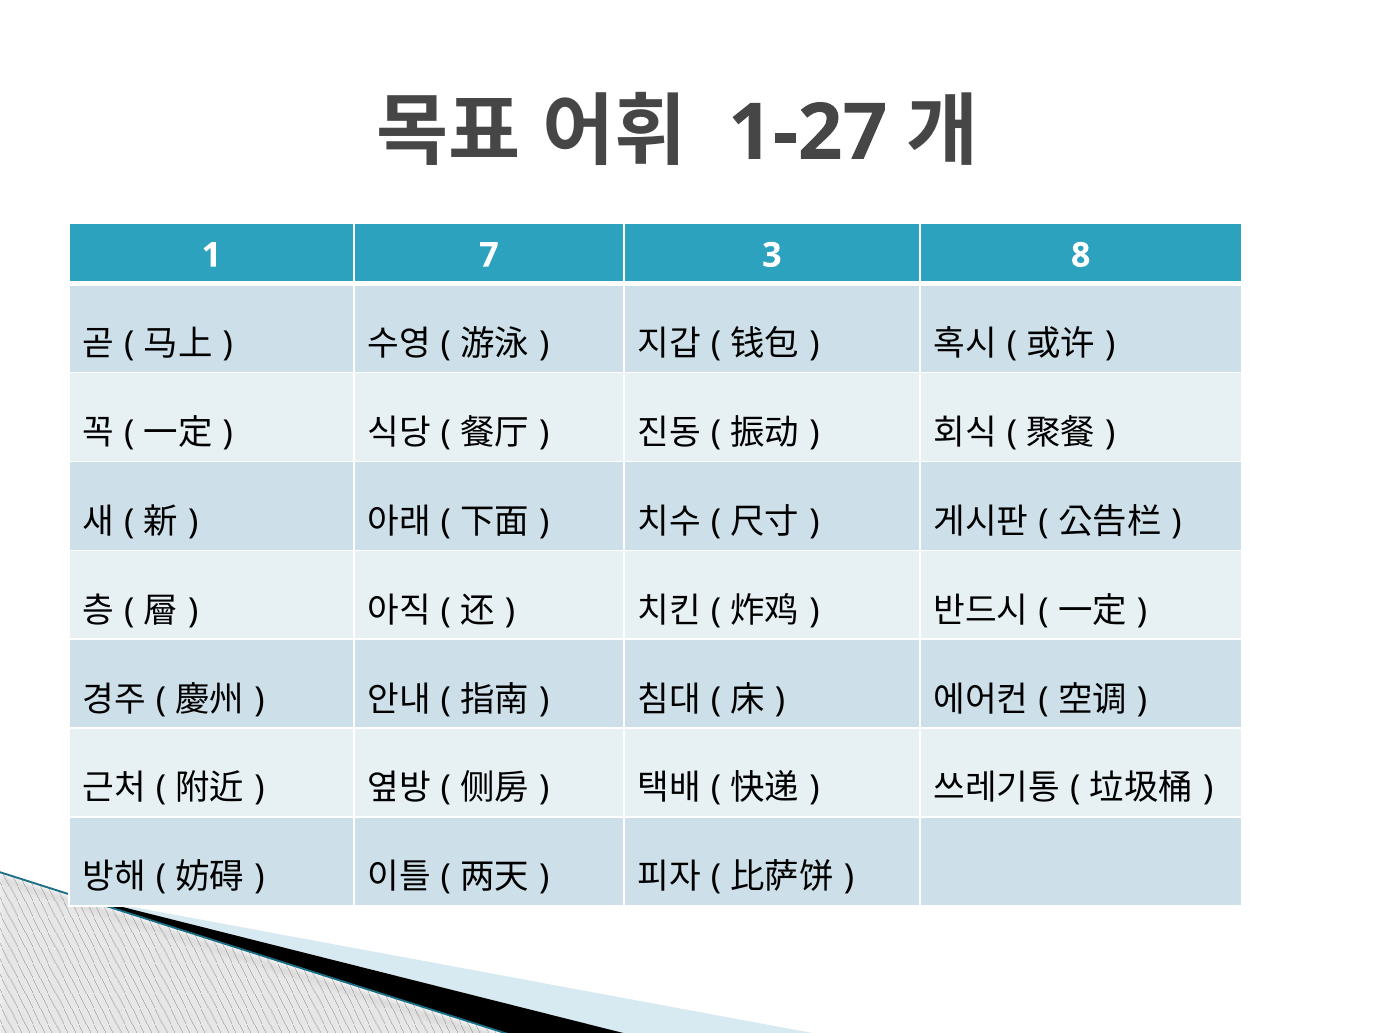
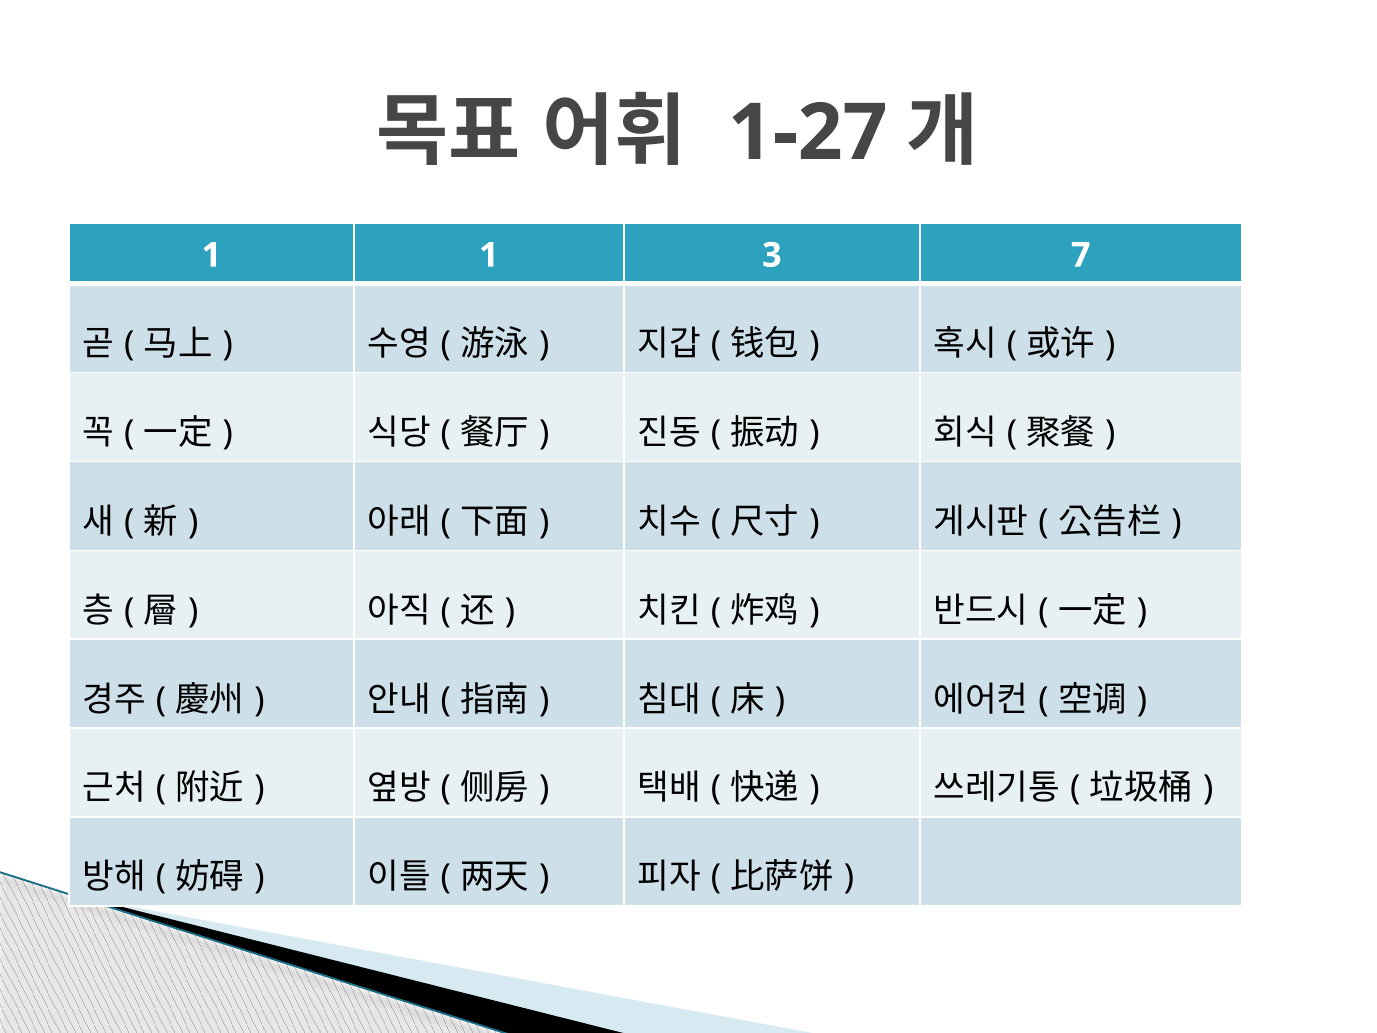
1 7: 7 -> 1
8: 8 -> 7
